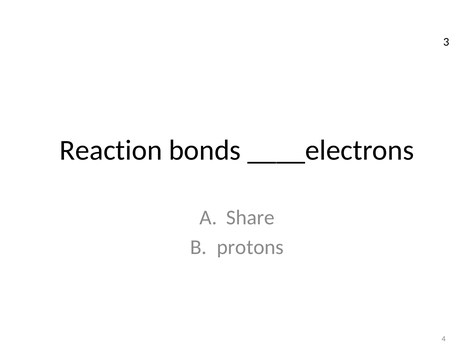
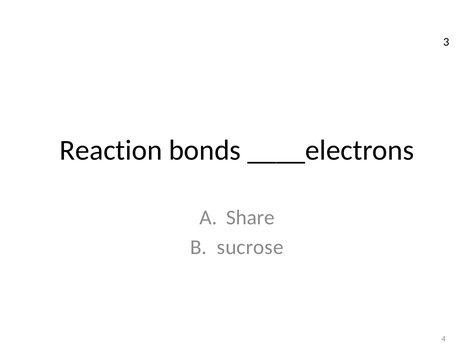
protons: protons -> sucrose
